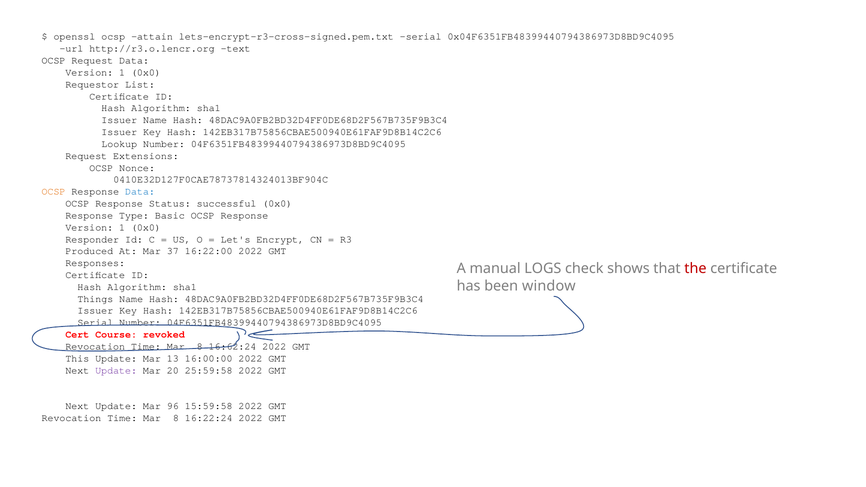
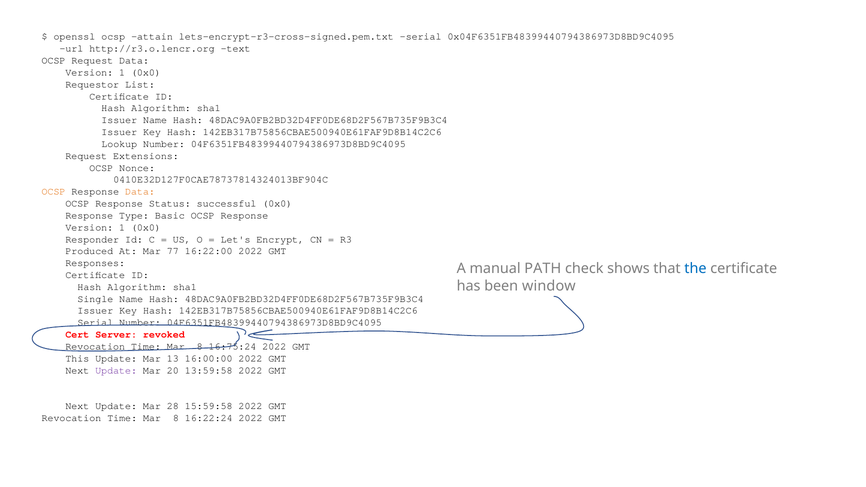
Data at (140, 192) colour: blue -> orange
37: 37 -> 77
LOGS: LOGS -> PATH
the colour: red -> blue
Things: Things -> Single
Course: Course -> Server
16:62:24: 16:62:24 -> 16:75:24
25:59:58: 25:59:58 -> 13:59:58
96: 96 -> 28
